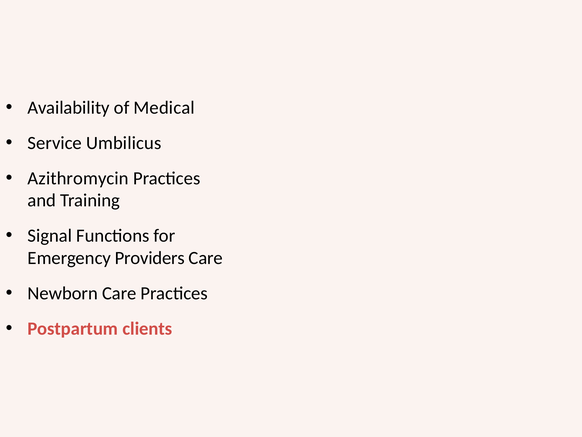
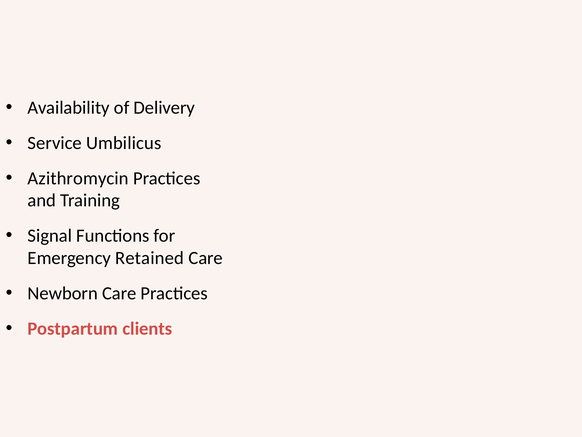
Medical: Medical -> Delivery
Providers: Providers -> Retained
